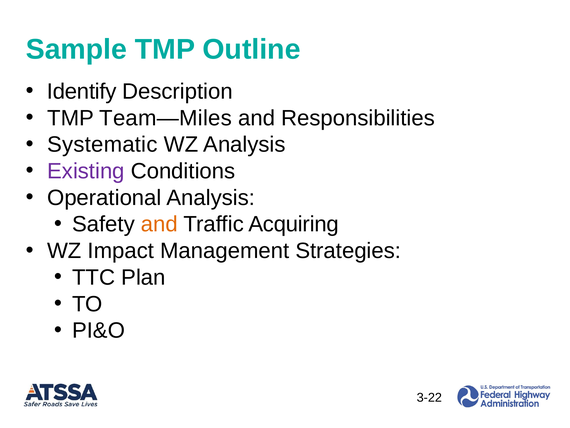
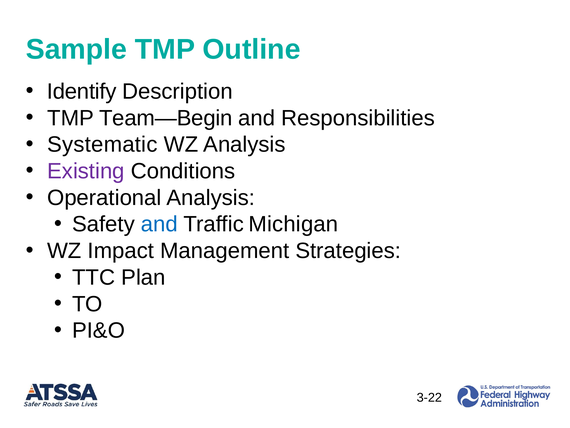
Team—Miles: Team—Miles -> Team—Begin
and at (159, 224) colour: orange -> blue
Acquiring: Acquiring -> Michigan
